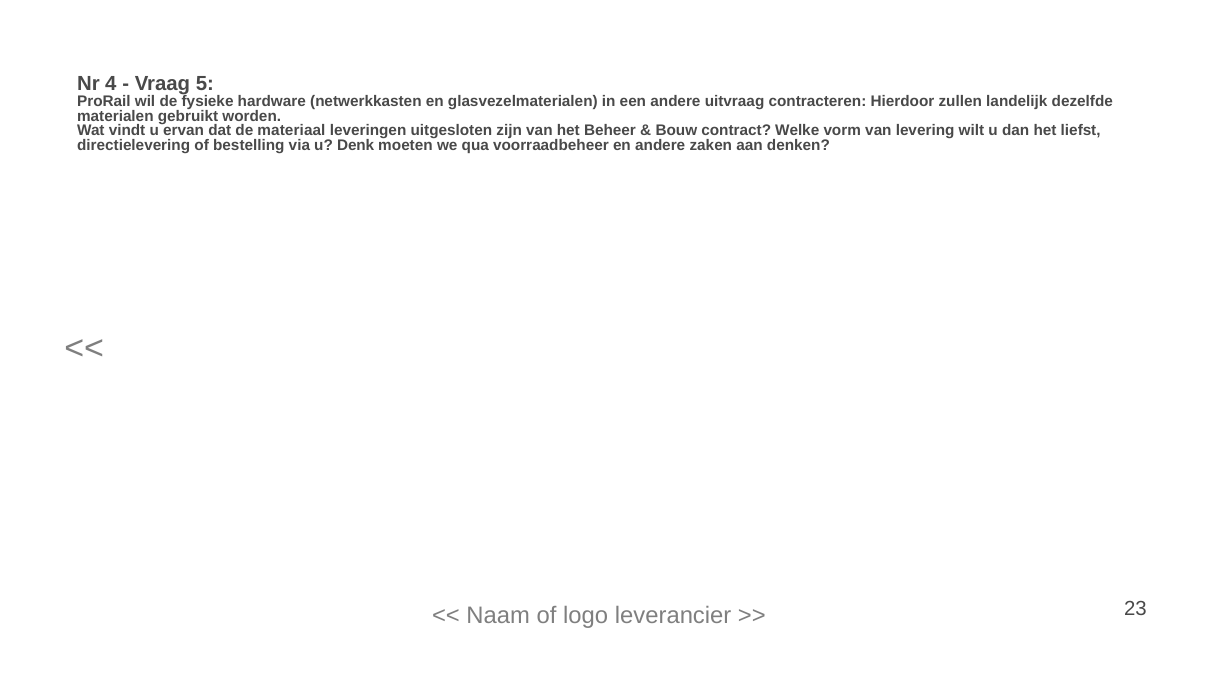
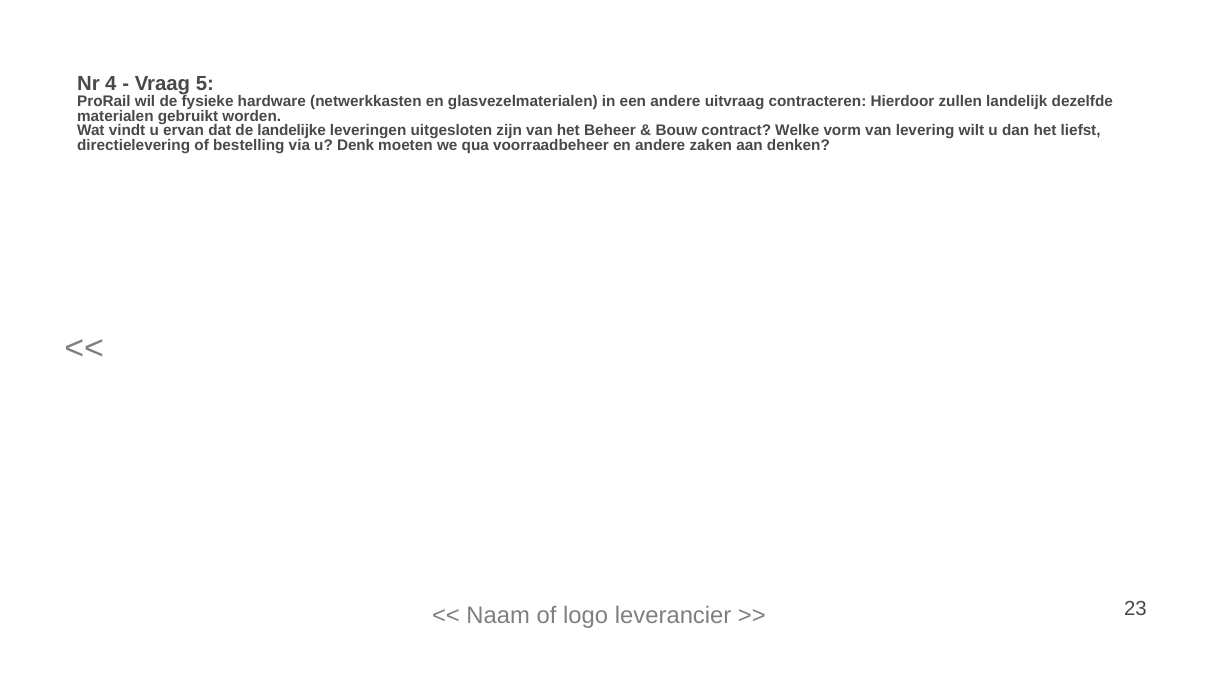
materiaal: materiaal -> landelijke
